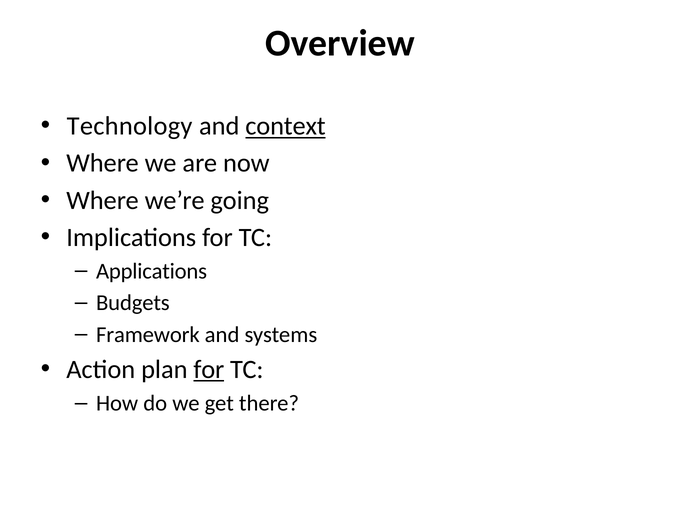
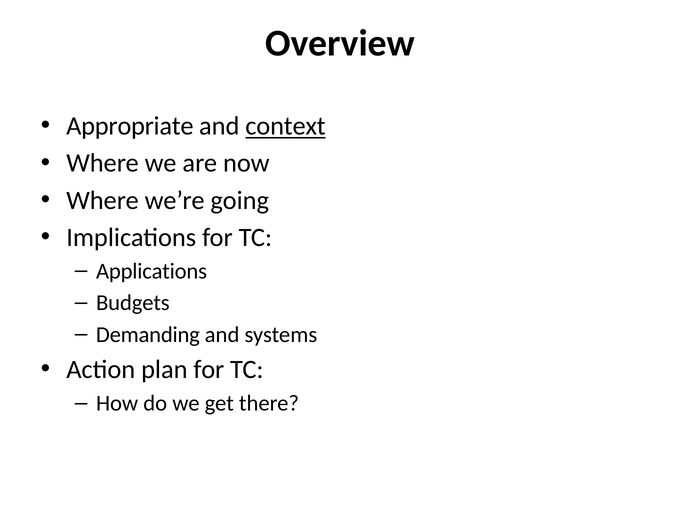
Technology: Technology -> Appropriate
Framework: Framework -> Demanding
for at (209, 370) underline: present -> none
